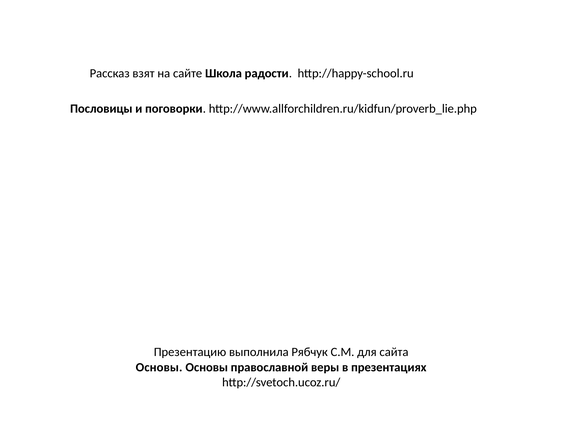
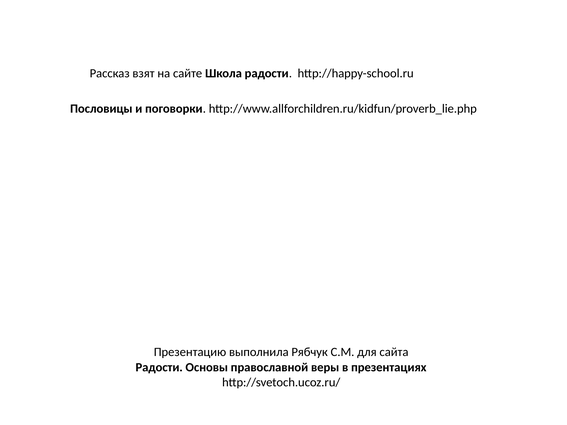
Основы at (159, 367): Основы -> Радости
